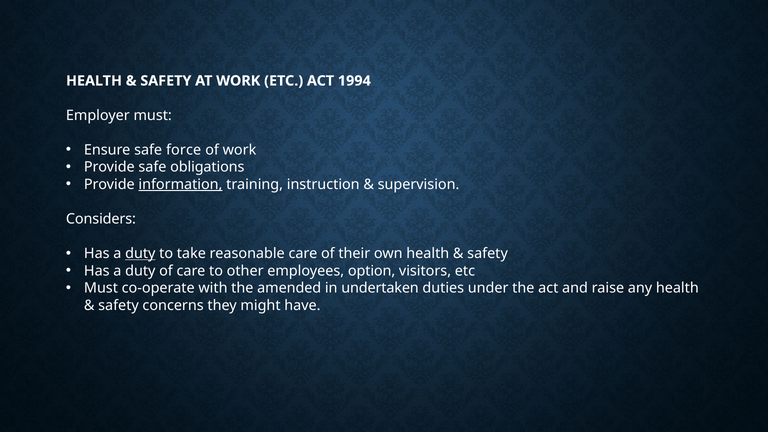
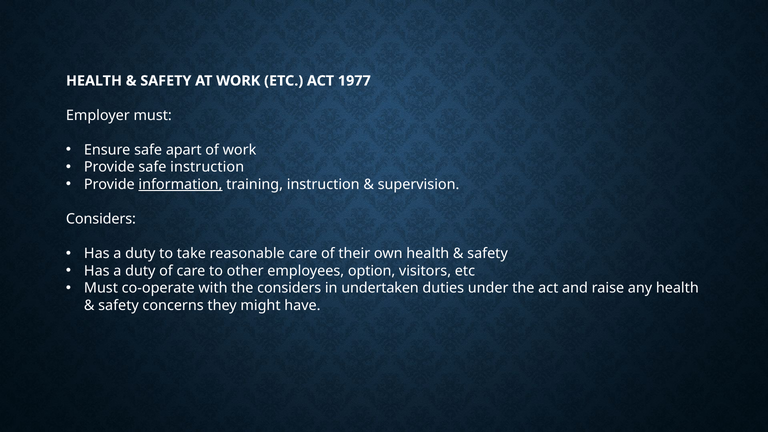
1994: 1994 -> 1977
force: force -> apart
safe obligations: obligations -> instruction
duty at (140, 254) underline: present -> none
the amended: amended -> considers
